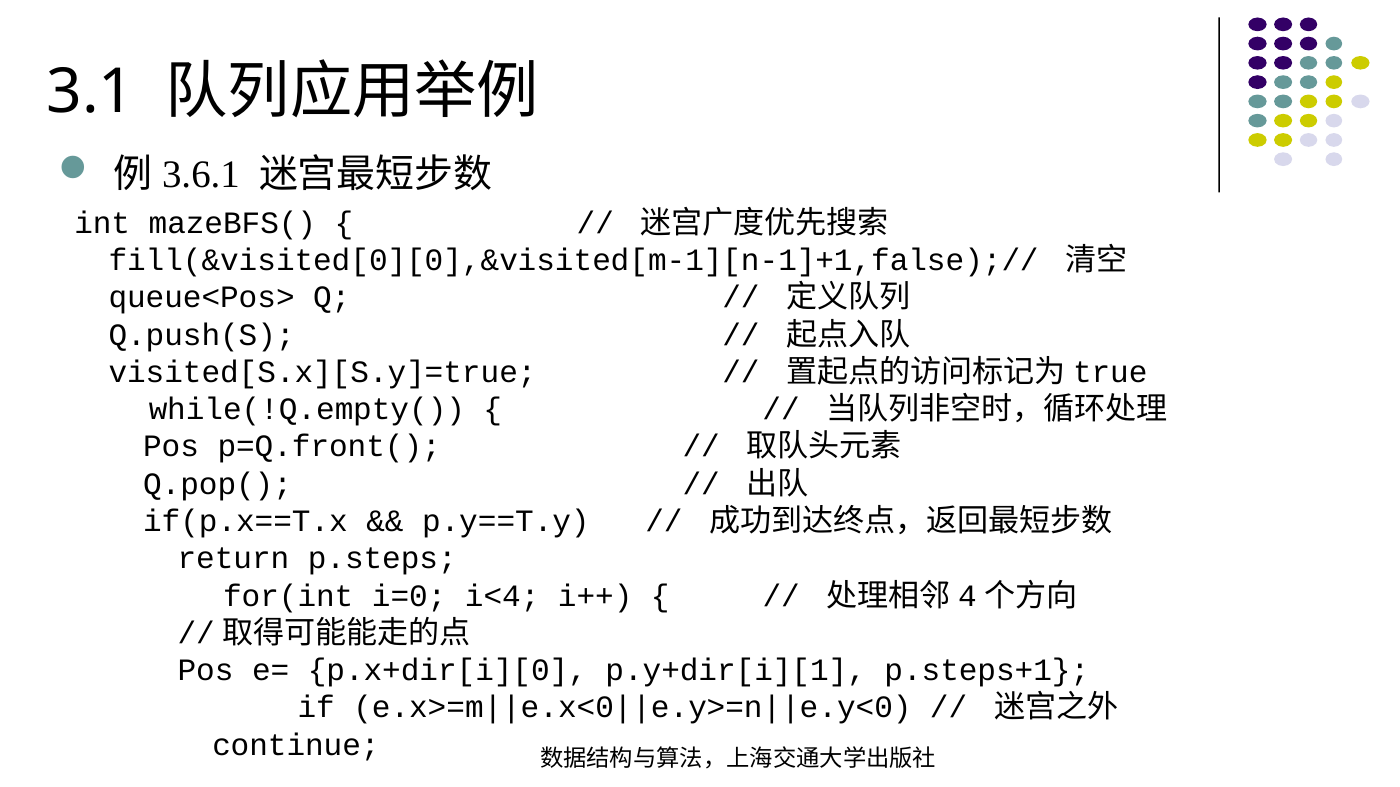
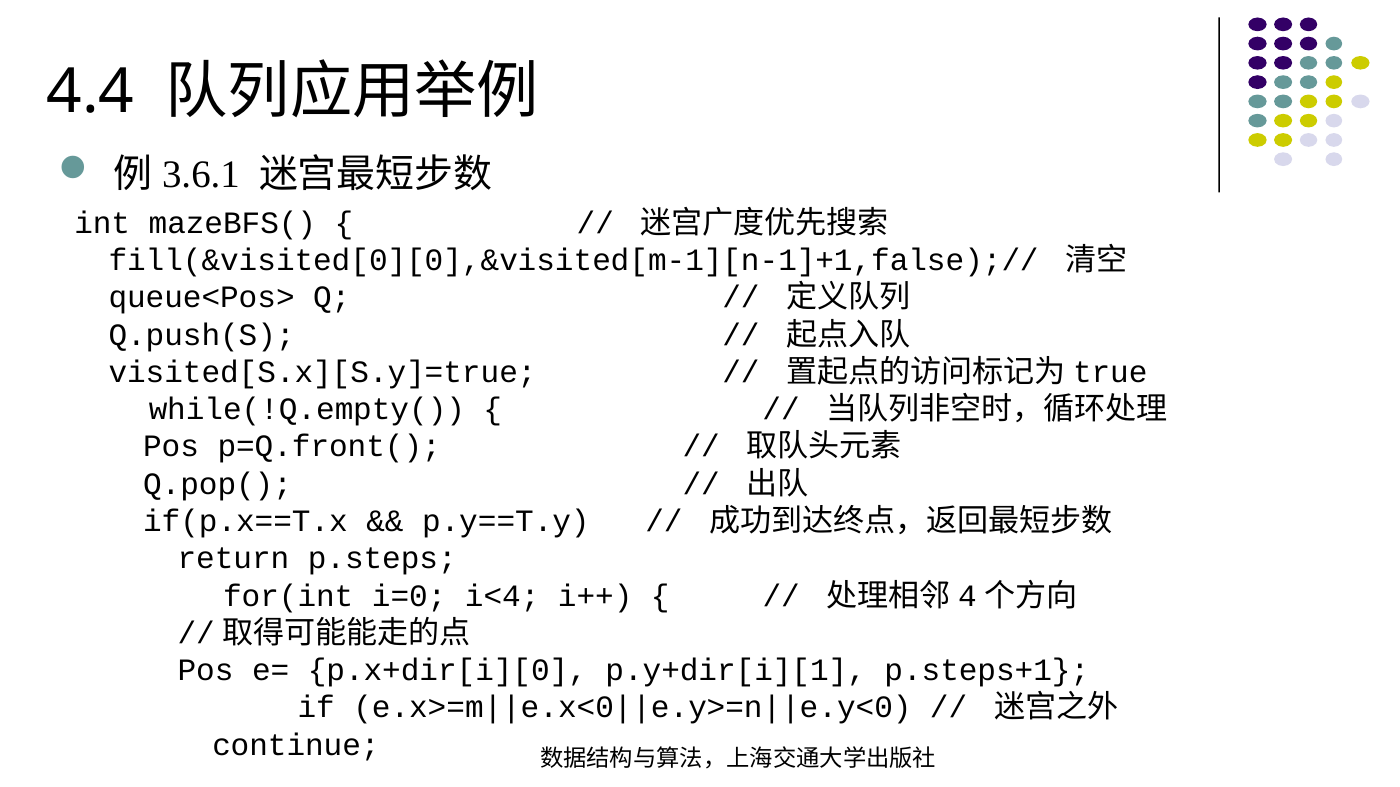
3.1: 3.1 -> 4.4
